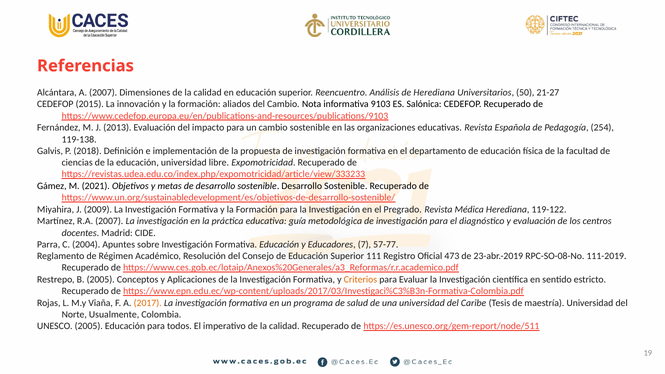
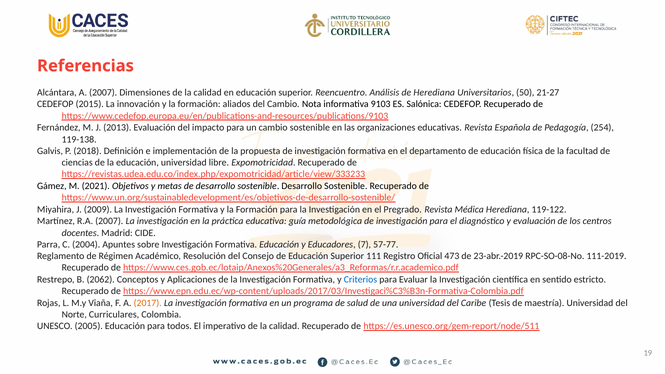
B 2005: 2005 -> 2062
Criterios colour: orange -> blue
Usualmente: Usualmente -> Curriculares
